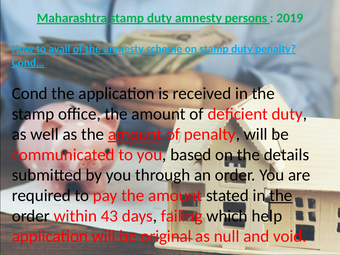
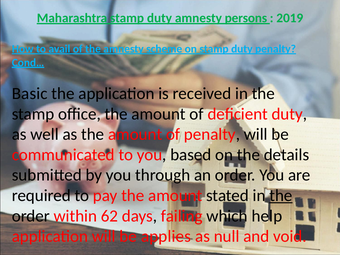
Cond: Cond -> Basic
amount at (135, 134) underline: present -> none
43: 43 -> 62
original: original -> applies
